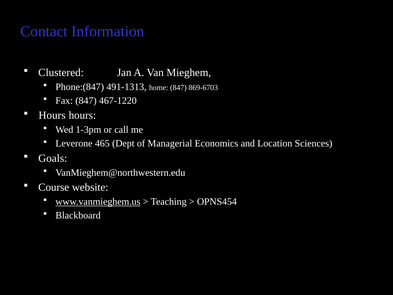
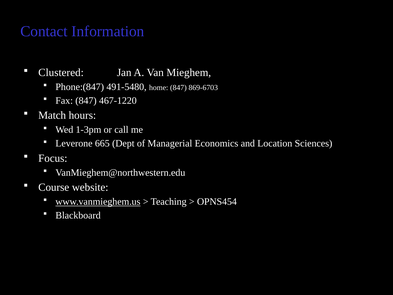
491-1313: 491-1313 -> 491-5480
Hours at (52, 115): Hours -> Match
465: 465 -> 665
Goals: Goals -> Focus
